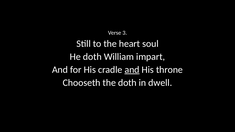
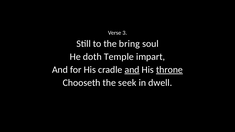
heart: heart -> bring
William: William -> Temple
throne underline: none -> present
the doth: doth -> seek
